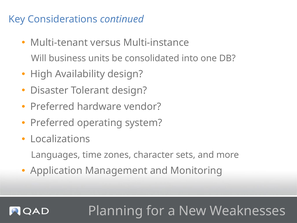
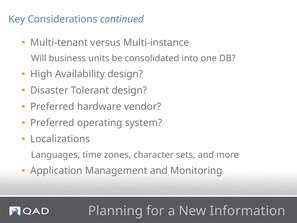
Weaknesses: Weaknesses -> Information
